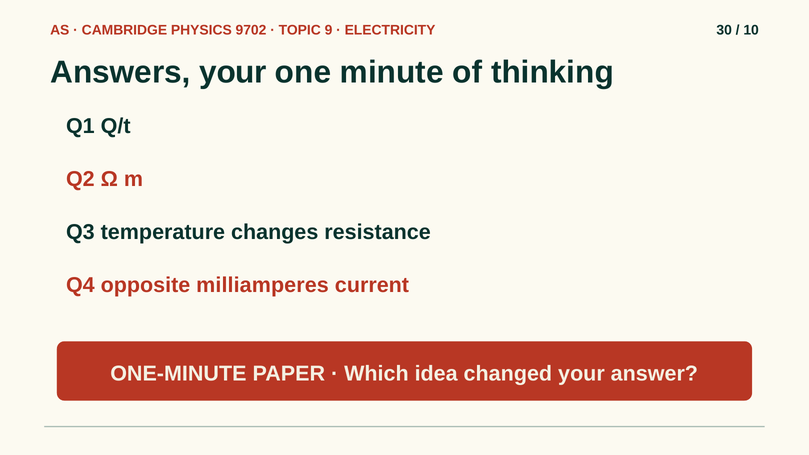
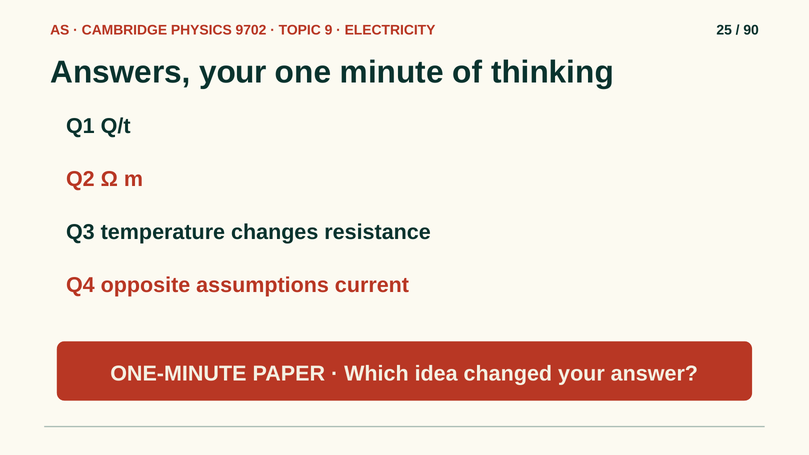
30: 30 -> 25
10: 10 -> 90
milliamperes: milliamperes -> assumptions
